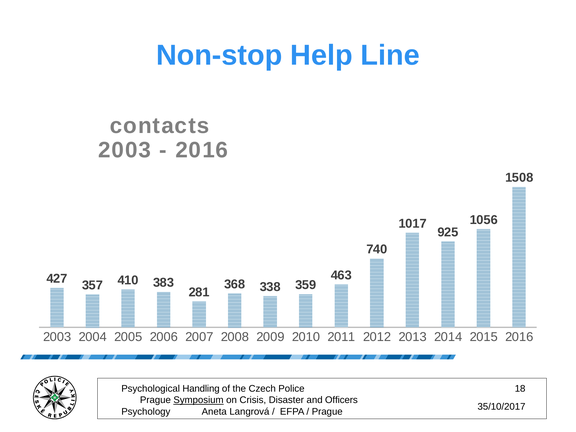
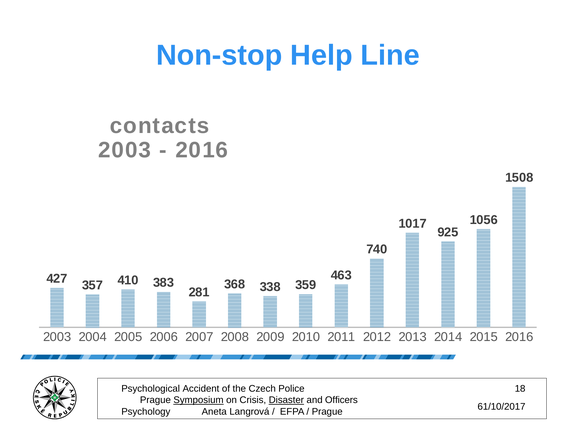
Handling: Handling -> Accident
Disaster underline: none -> present
35/10/2017: 35/10/2017 -> 61/10/2017
